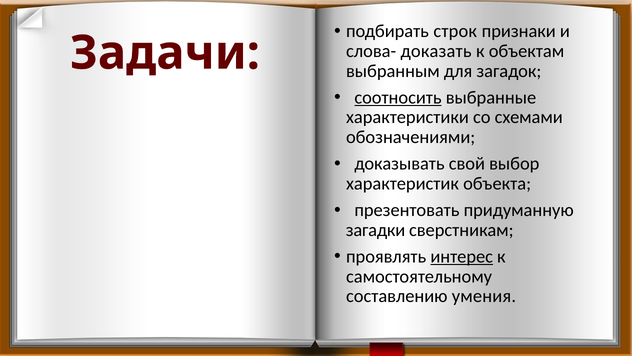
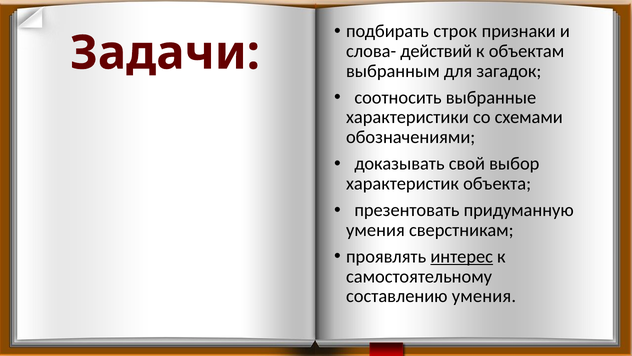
доказать: доказать -> действий
соотносить underline: present -> none
загадки at (376, 230): загадки -> умения
